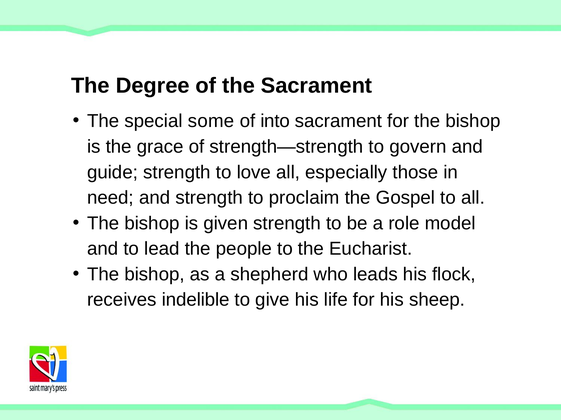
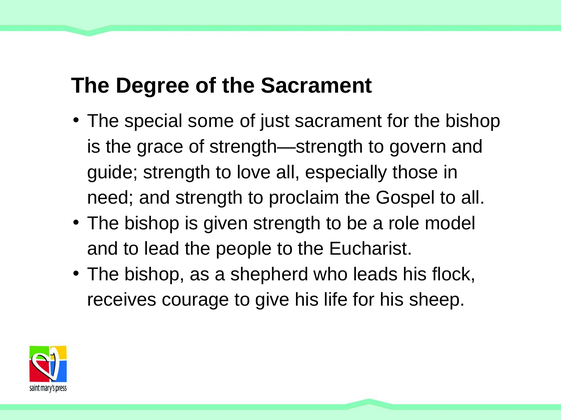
into: into -> just
indelible: indelible -> courage
